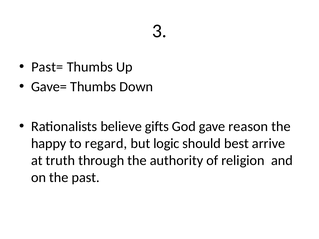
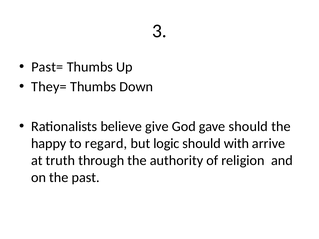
Gave=: Gave= -> They=
gifts: gifts -> give
gave reason: reason -> should
best: best -> with
